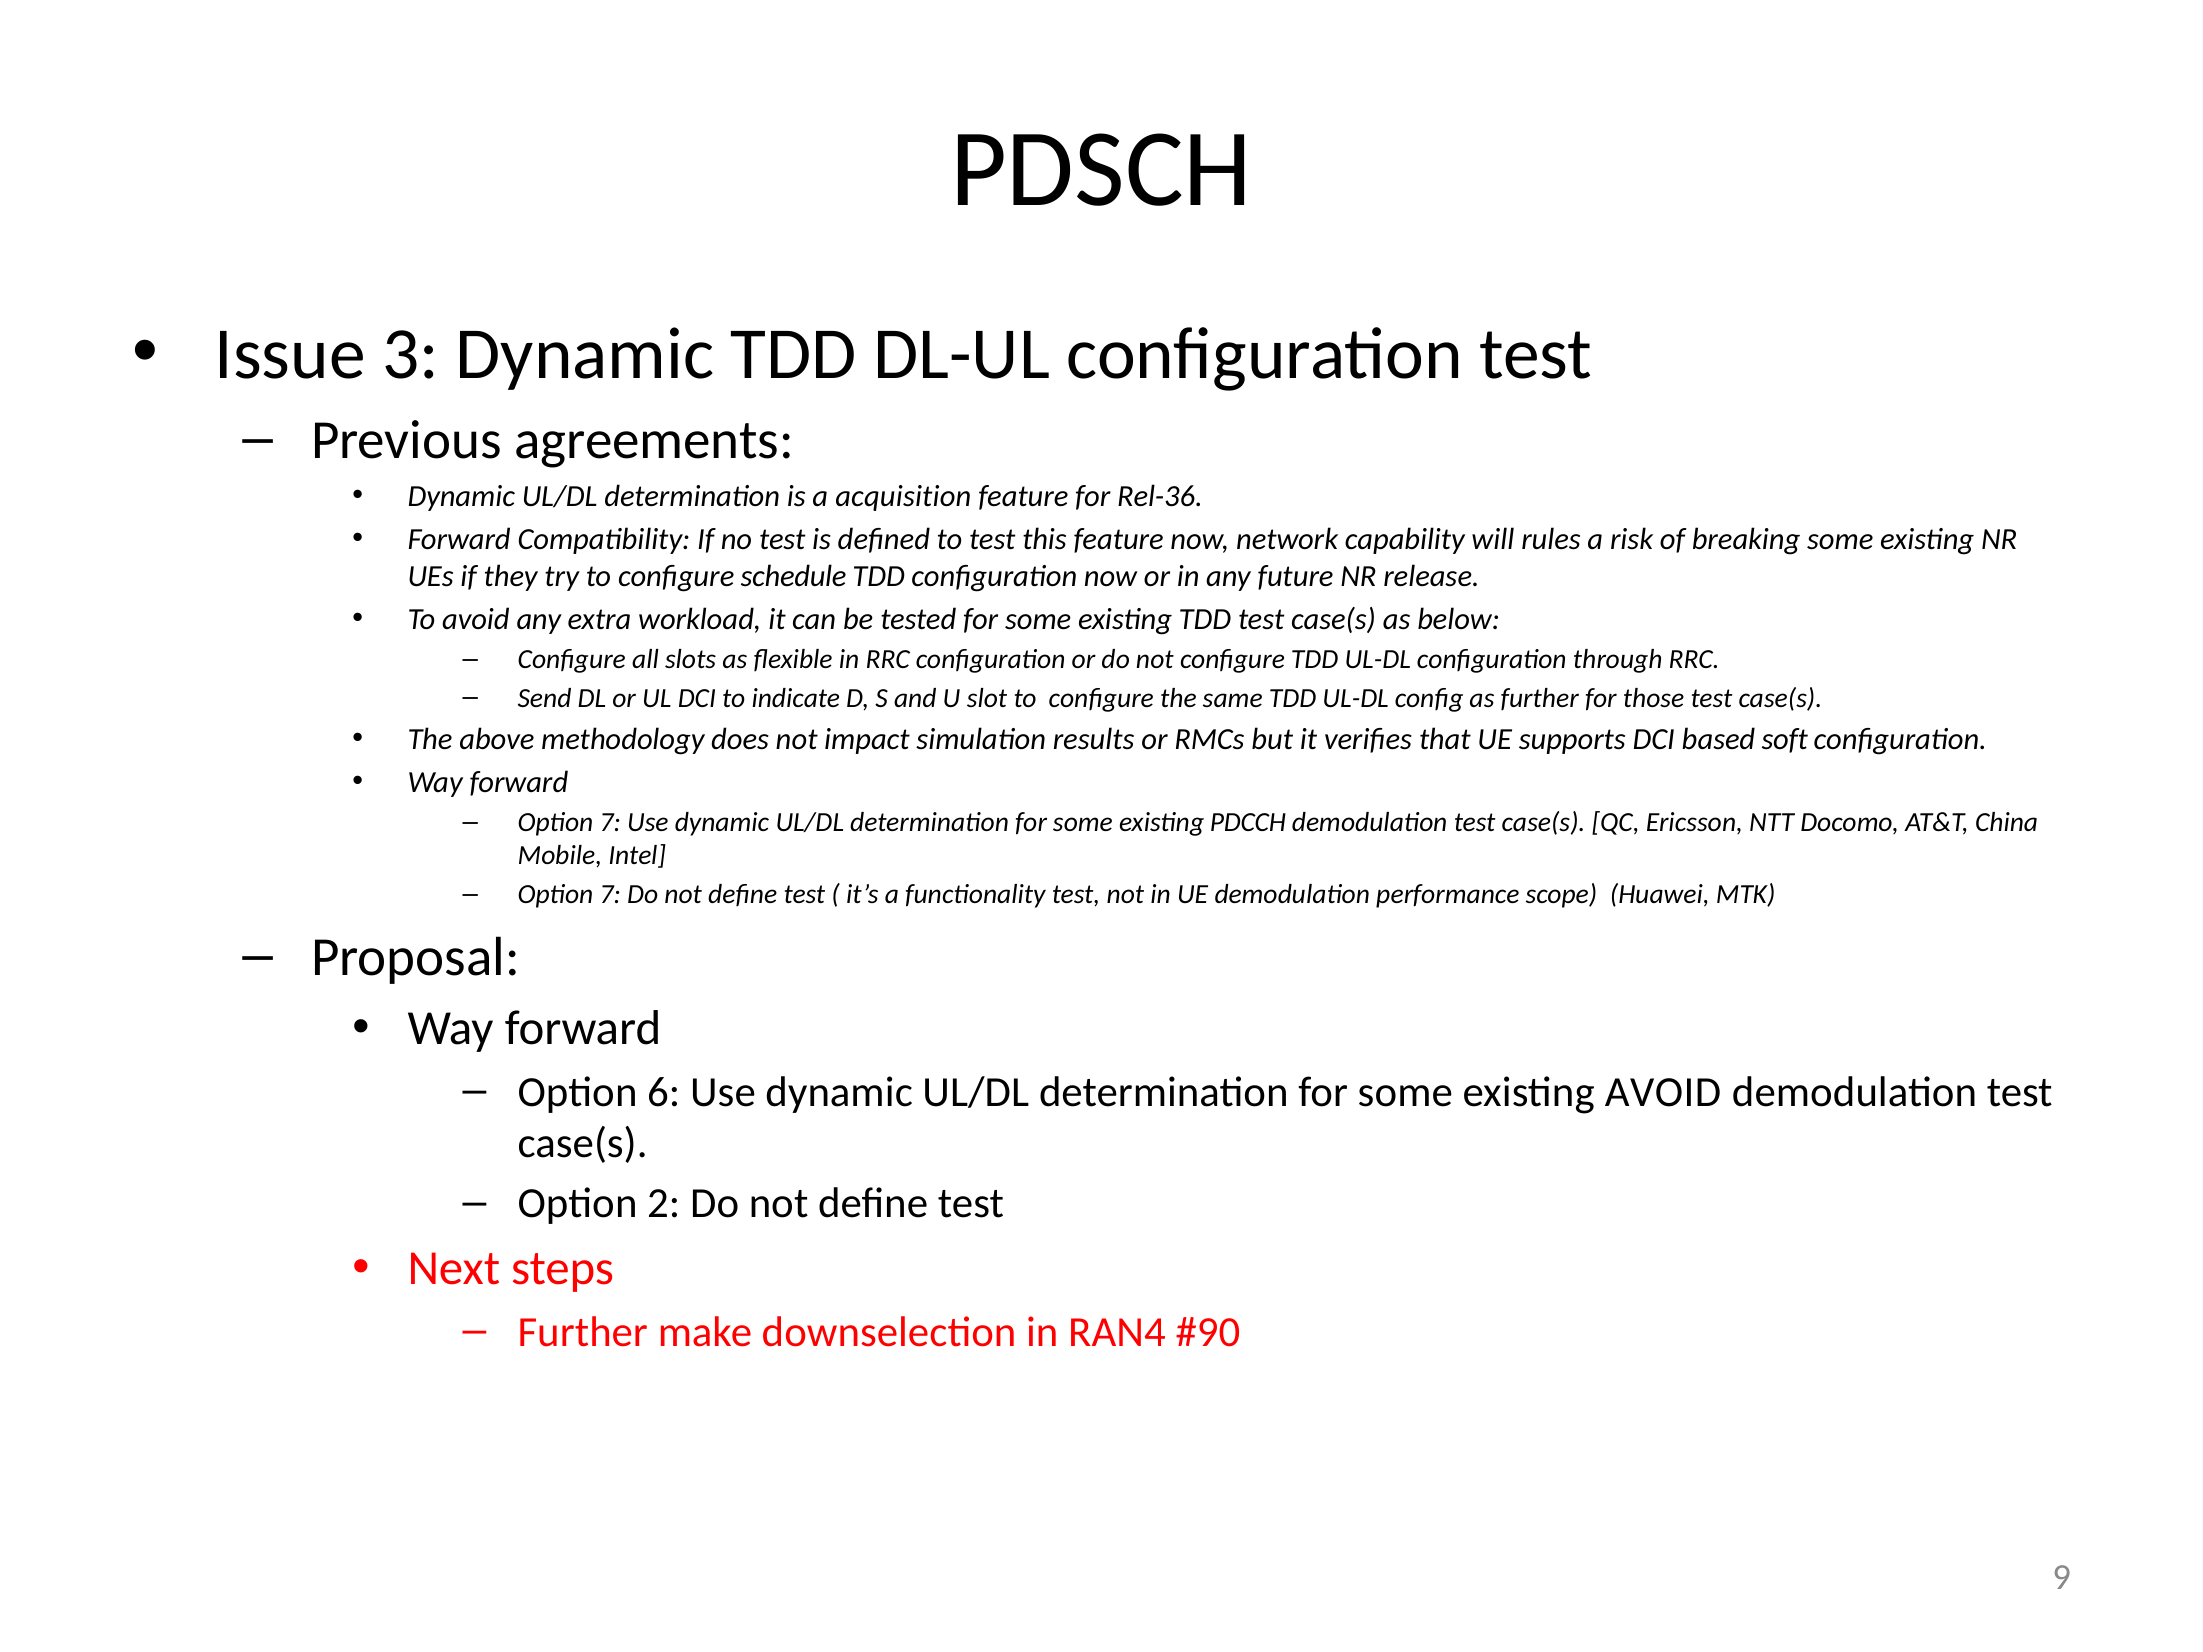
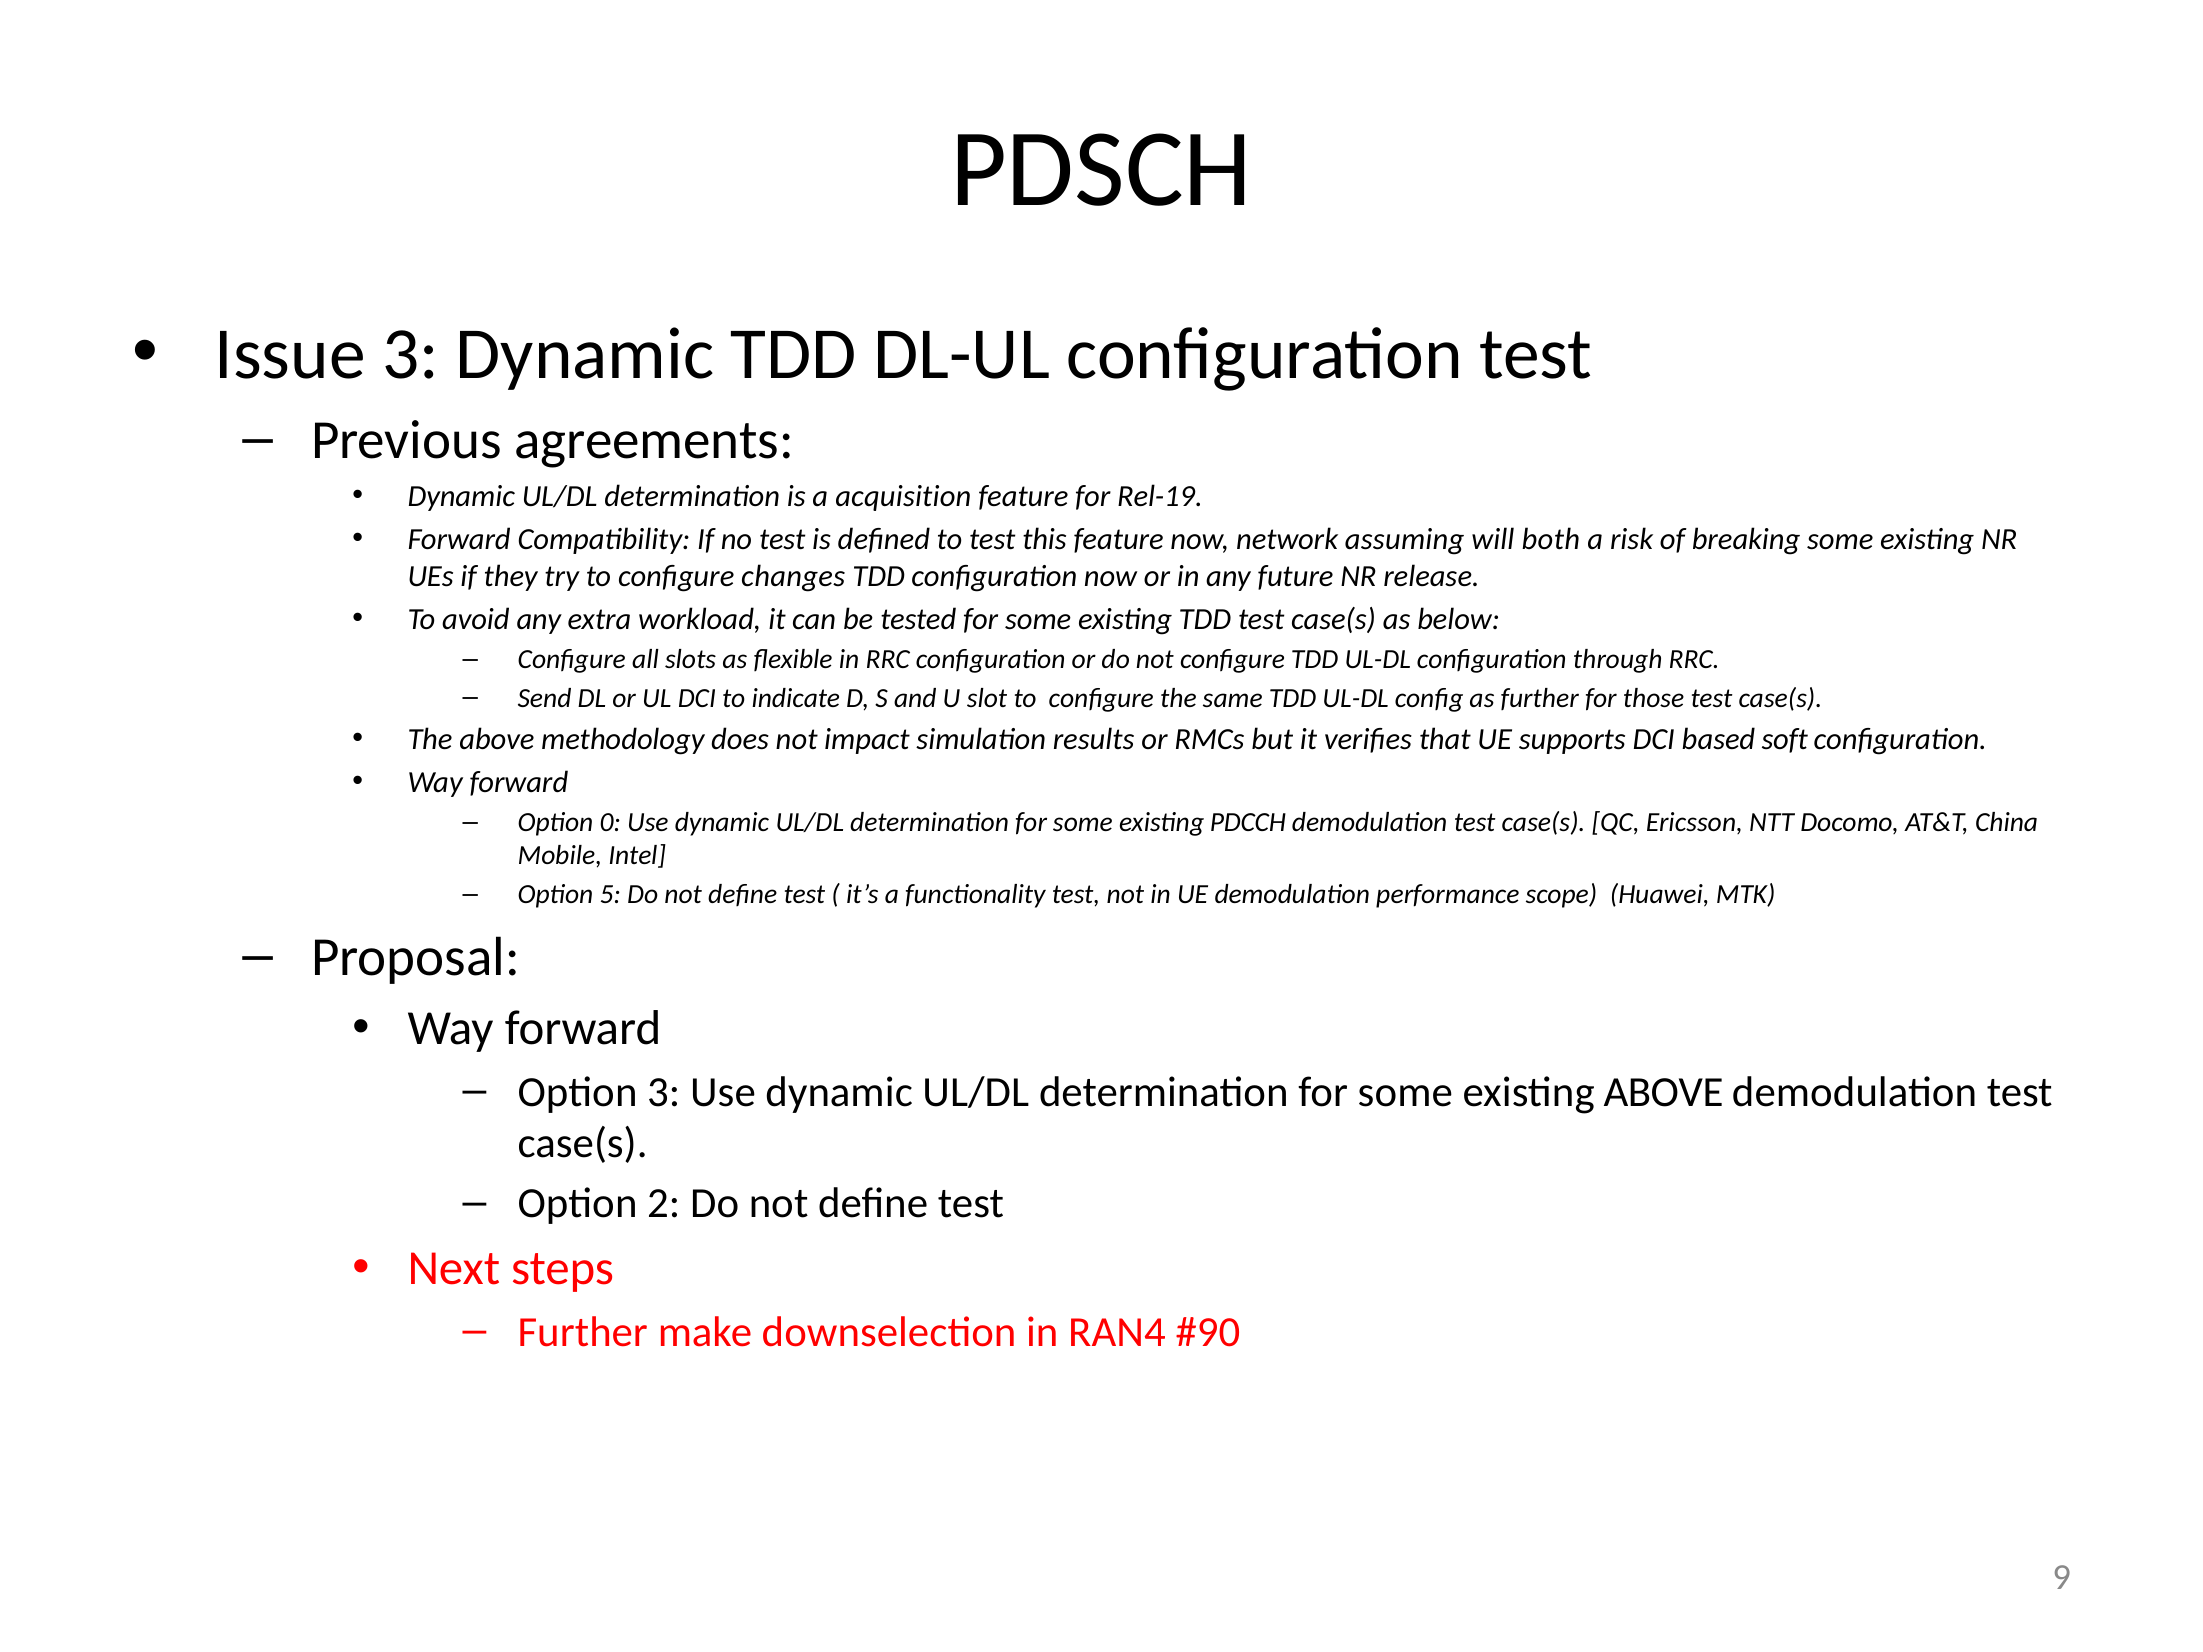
Rel-36: Rel-36 -> Rel-19
capability: capability -> assuming
rules: rules -> both
schedule: schedule -> changes
7 at (610, 823): 7 -> 0
7 at (610, 895): 7 -> 5
Option 6: 6 -> 3
existing AVOID: AVOID -> ABOVE
